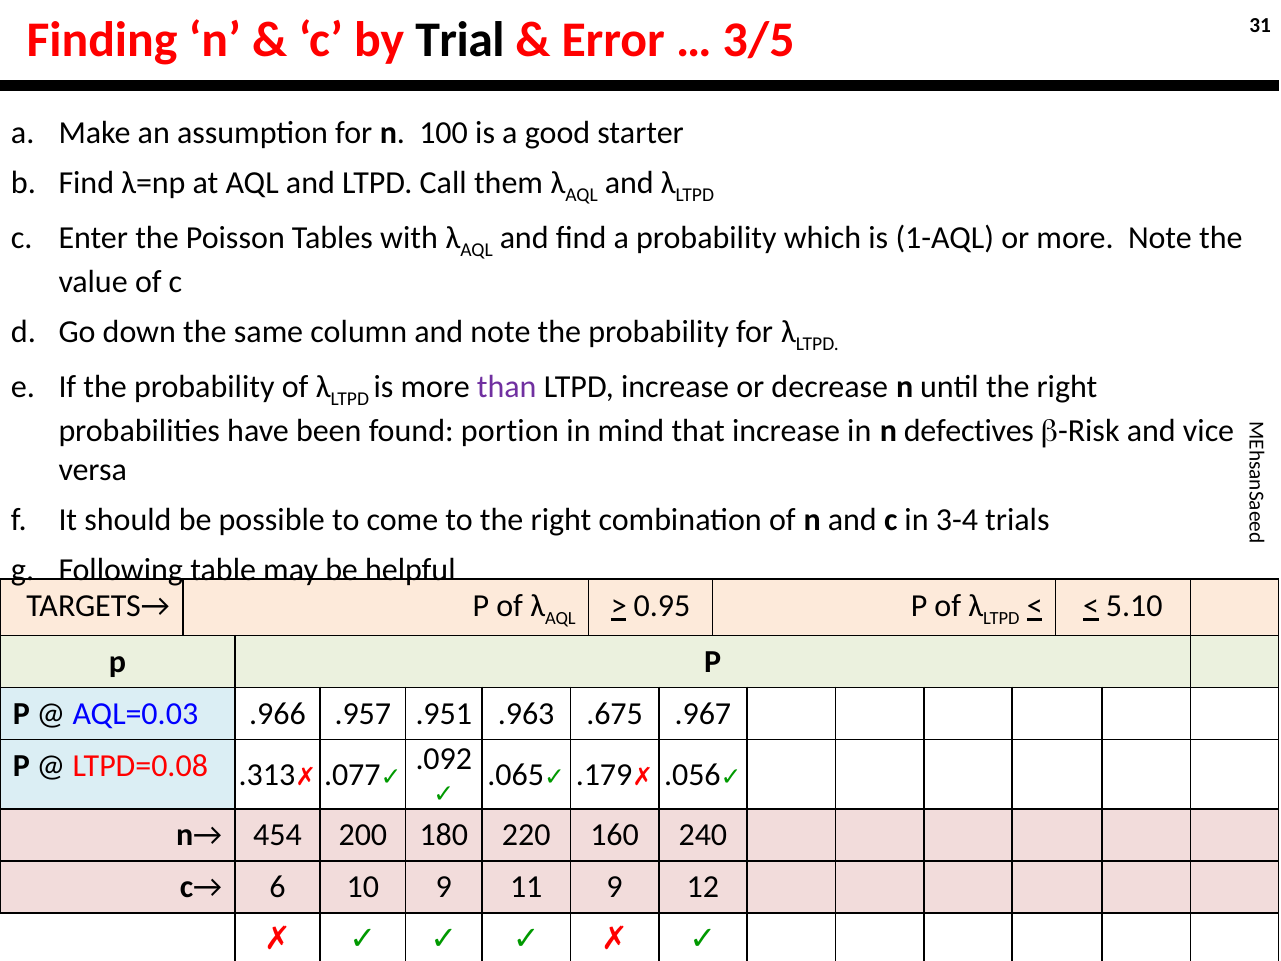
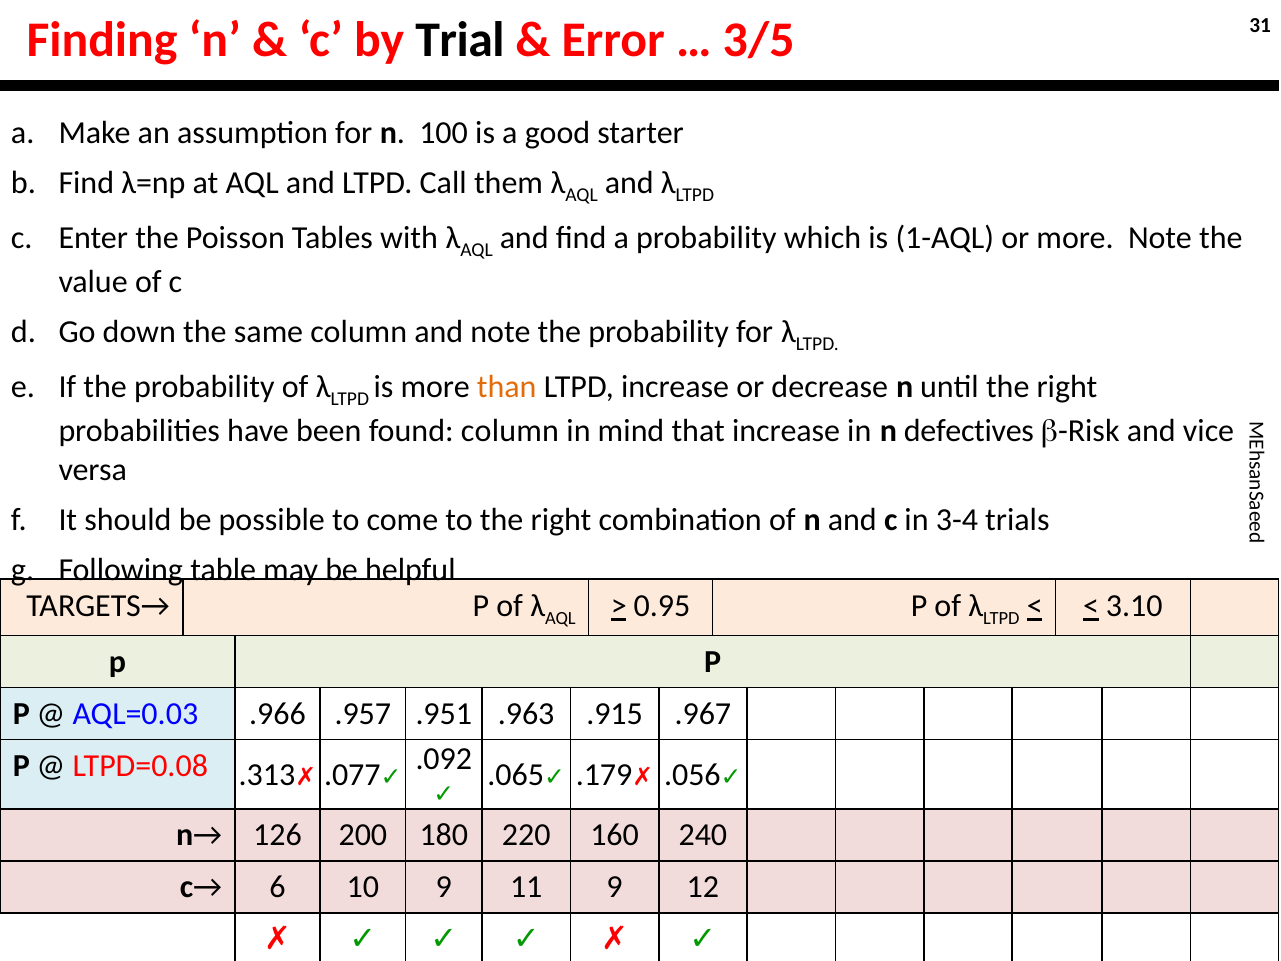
than colour: purple -> orange
found portion: portion -> column
5.10: 5.10 -> 3.10
.675: .675 -> .915
454: 454 -> 126
